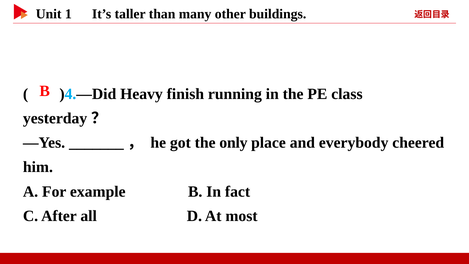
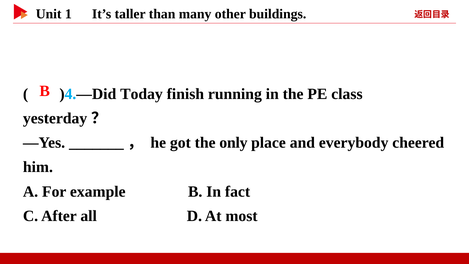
Heavy: Heavy -> Today
